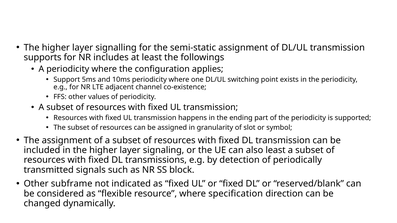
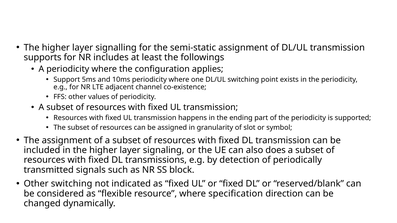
also least: least -> does
Other subframe: subframe -> switching
